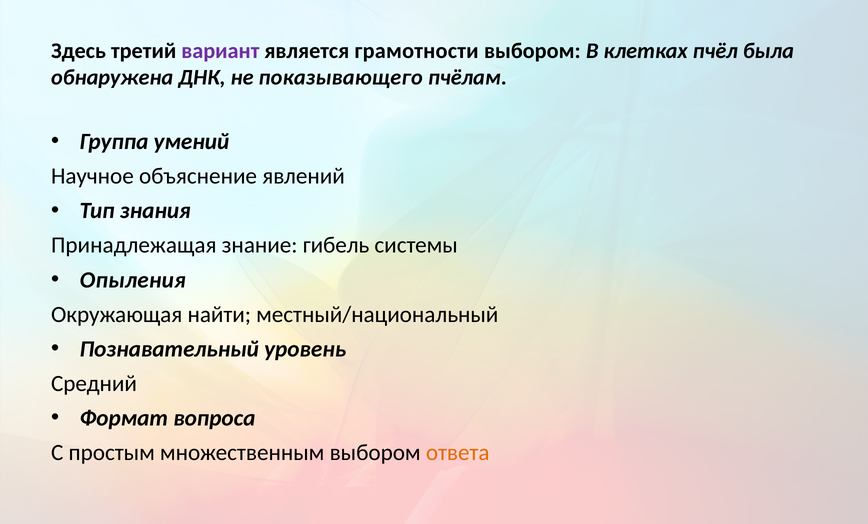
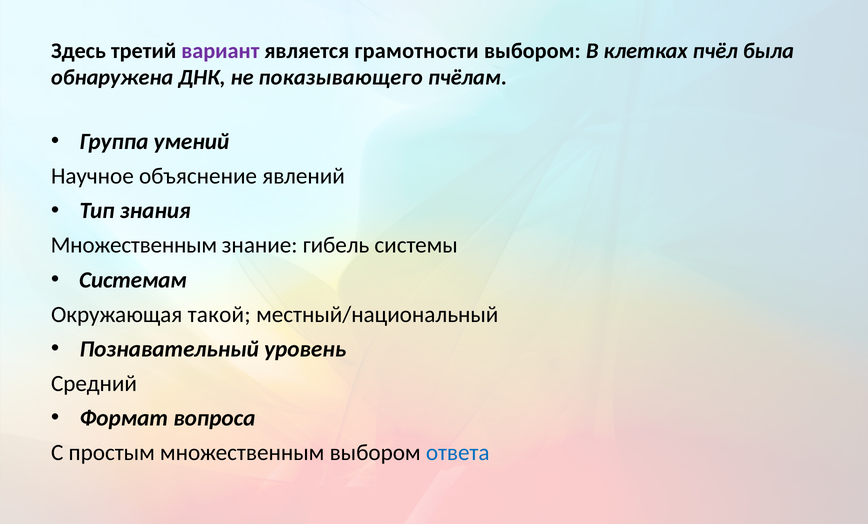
Принадлежащая at (134, 245): Принадлежащая -> Множественным
Опыления: Опыления -> Системам
найти: найти -> такой
ответа colour: orange -> blue
